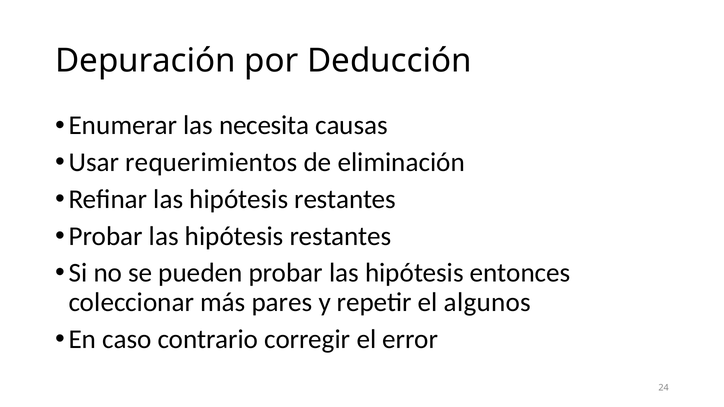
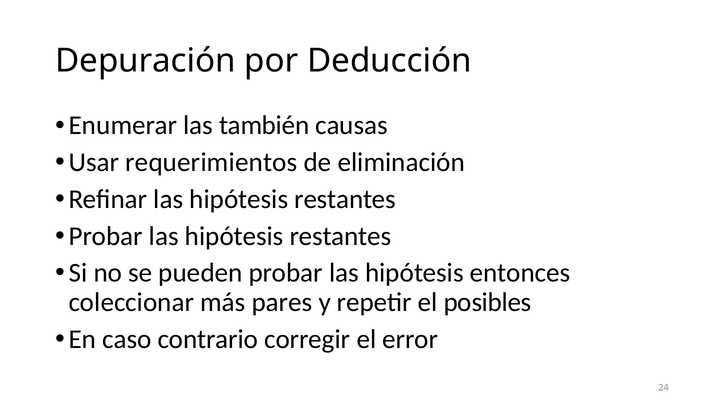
necesita: necesita -> también
algunos: algunos -> posibles
